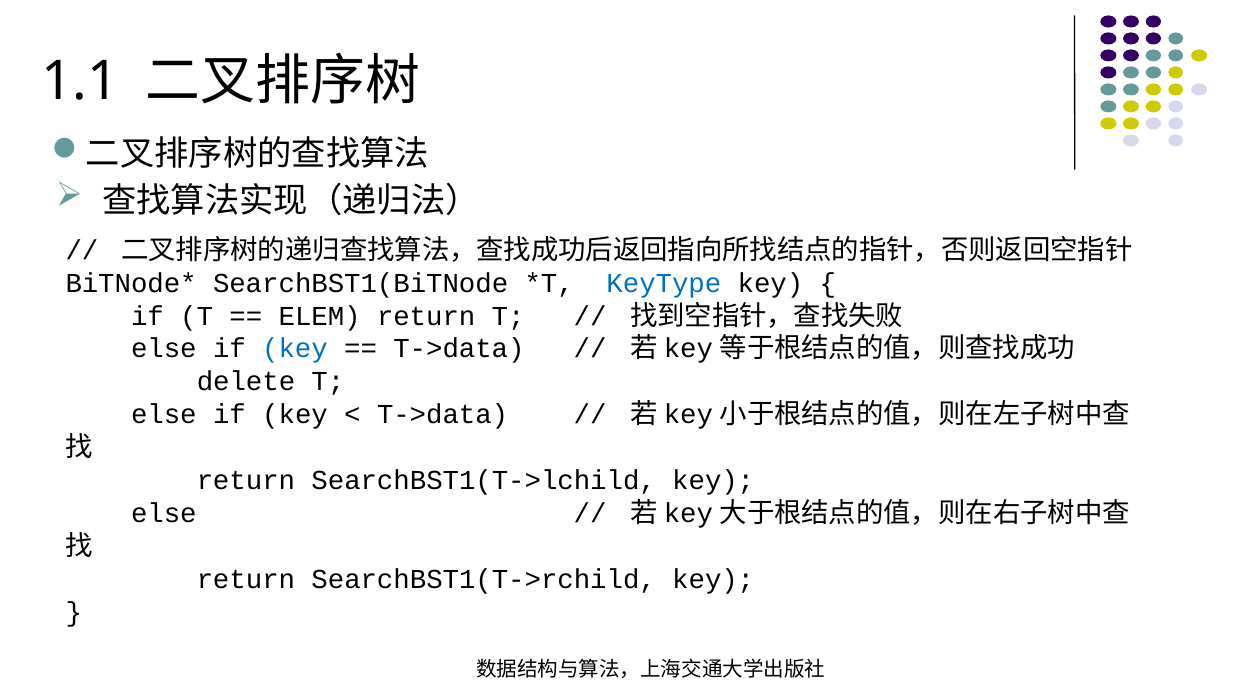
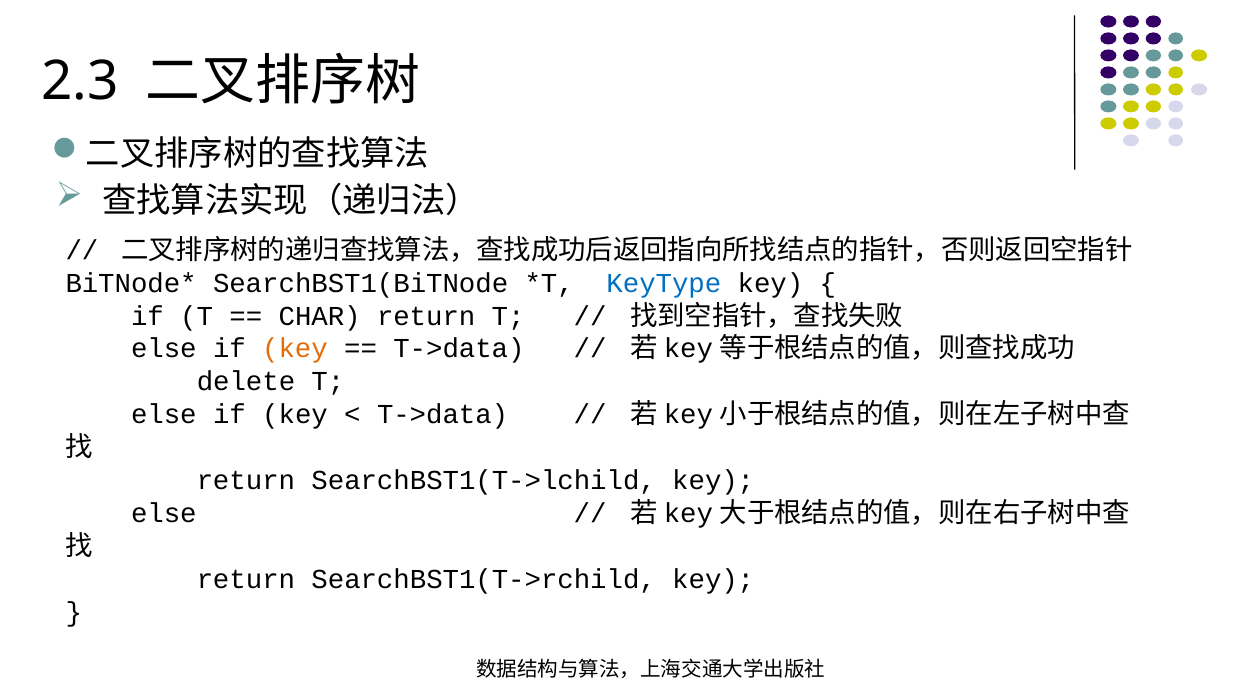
1.1: 1.1 -> 2.3
ELEM: ELEM -> CHAR
key at (295, 349) colour: blue -> orange
